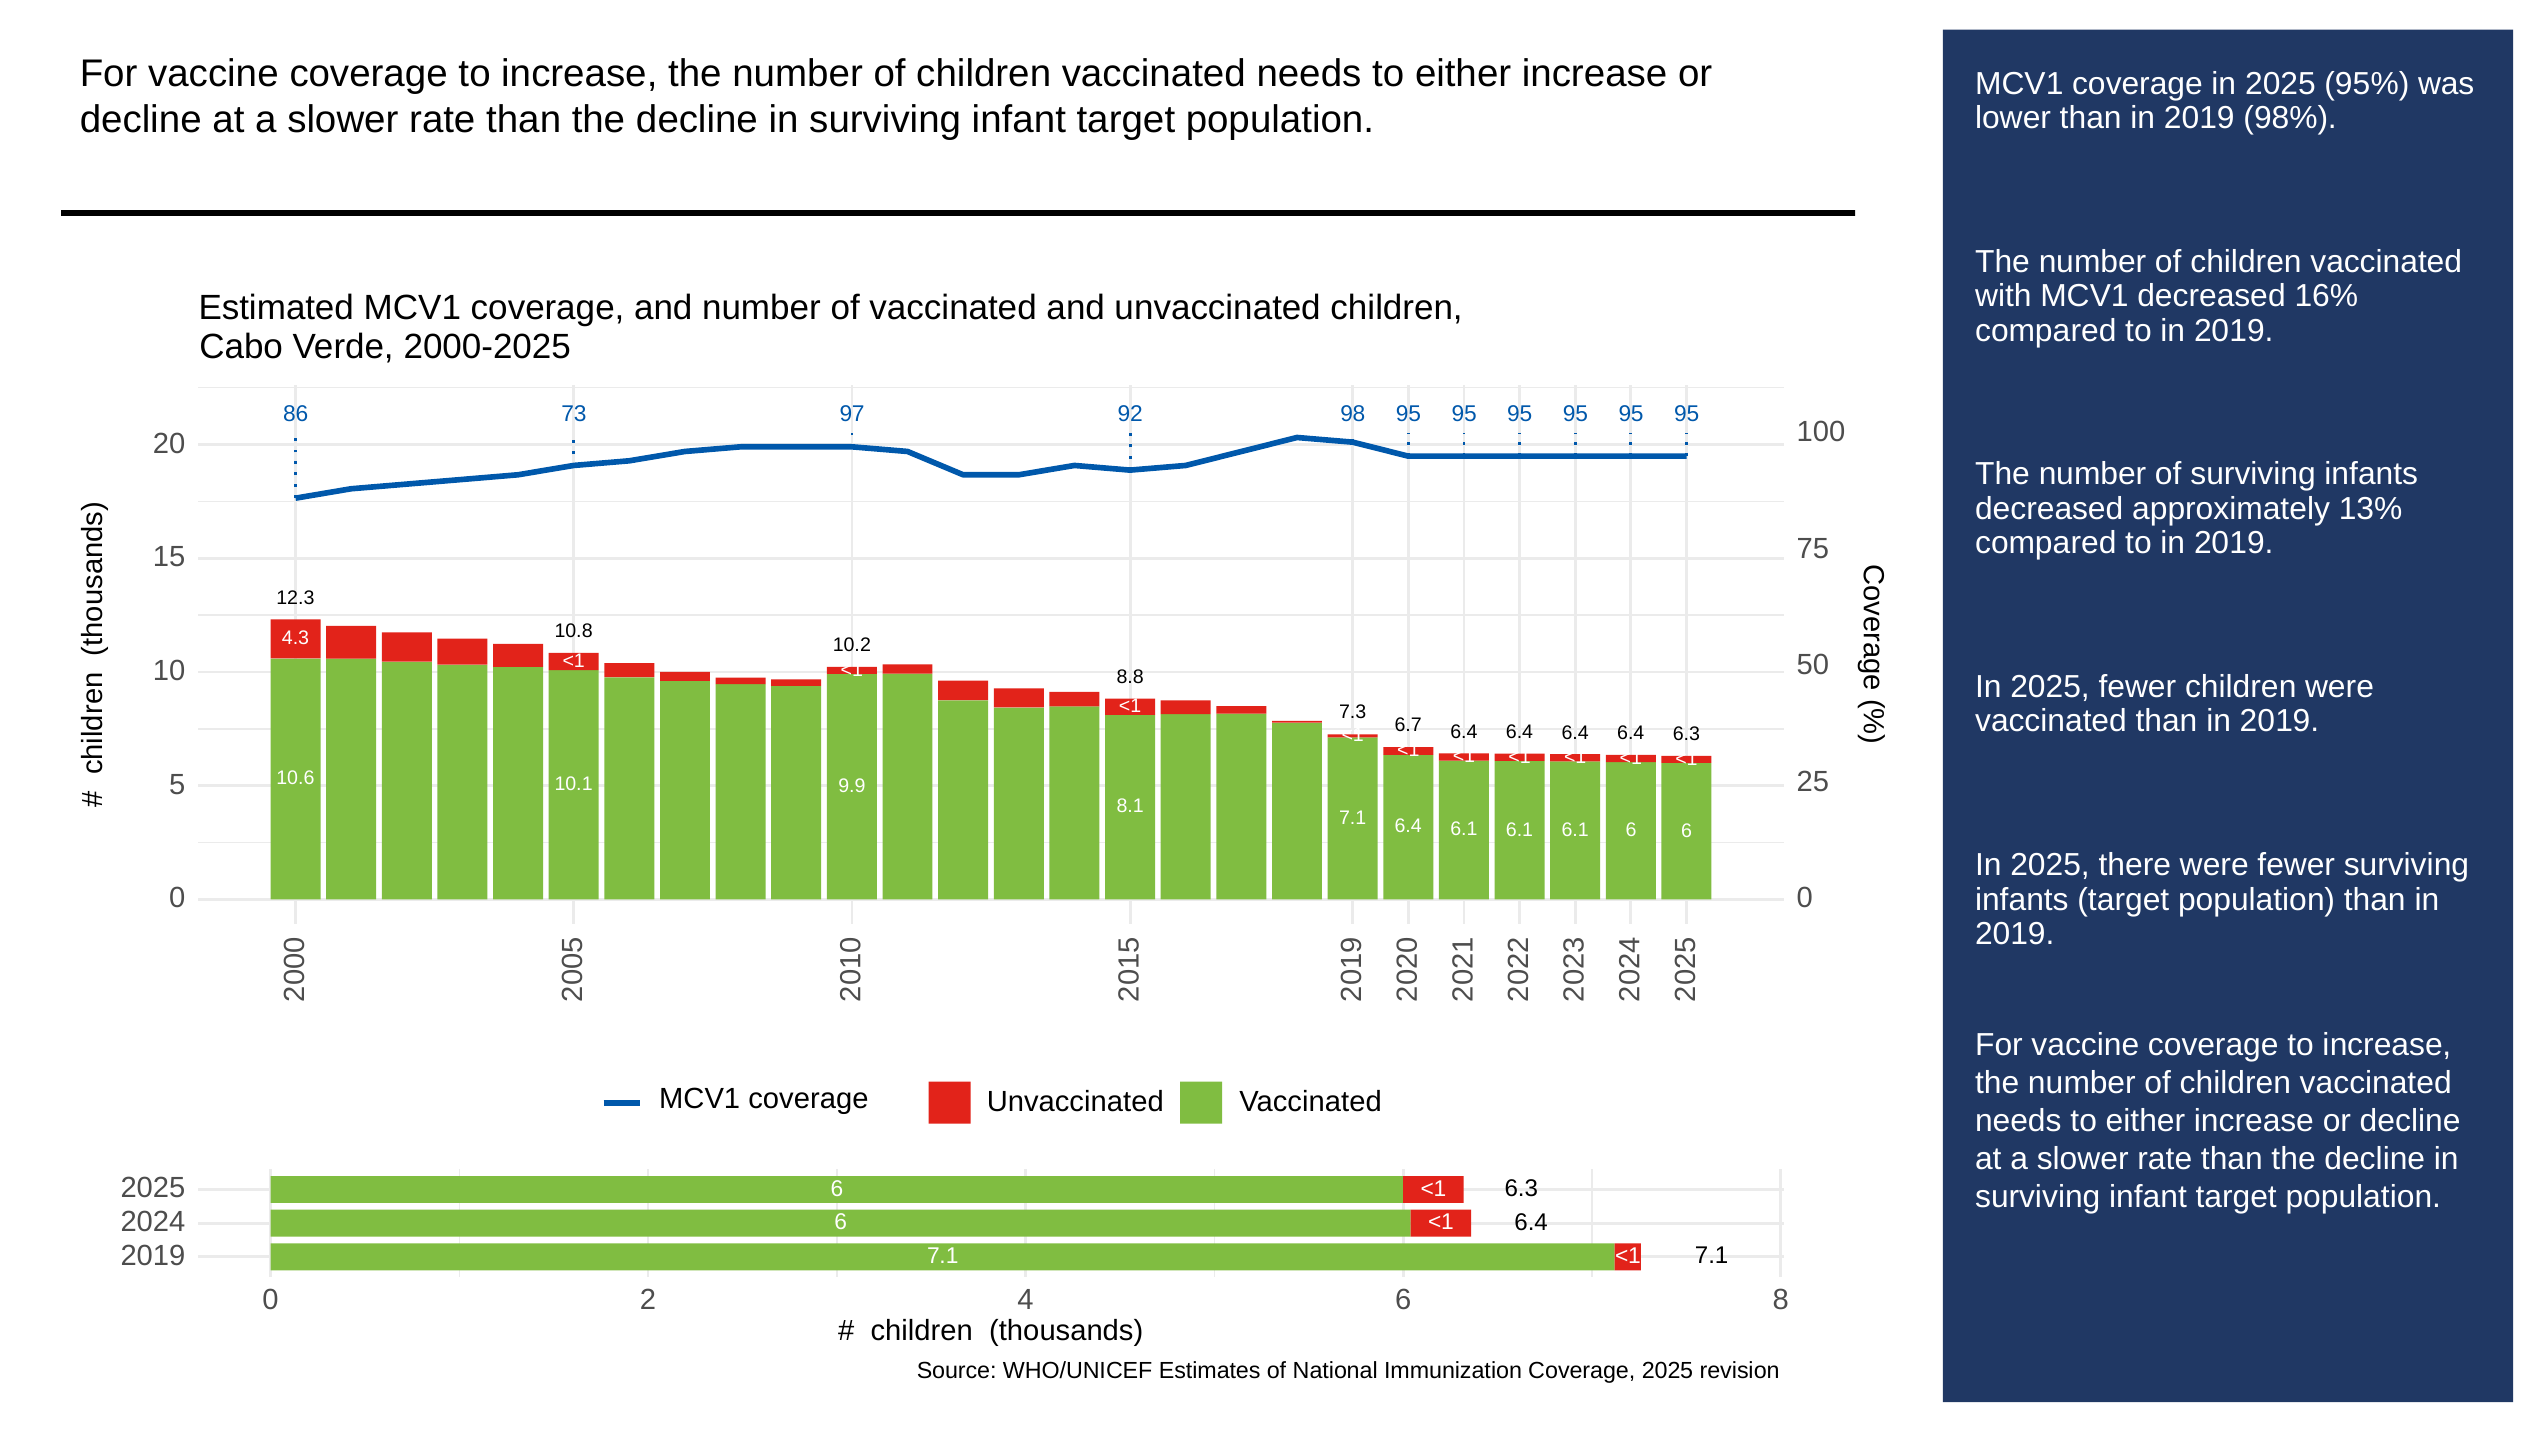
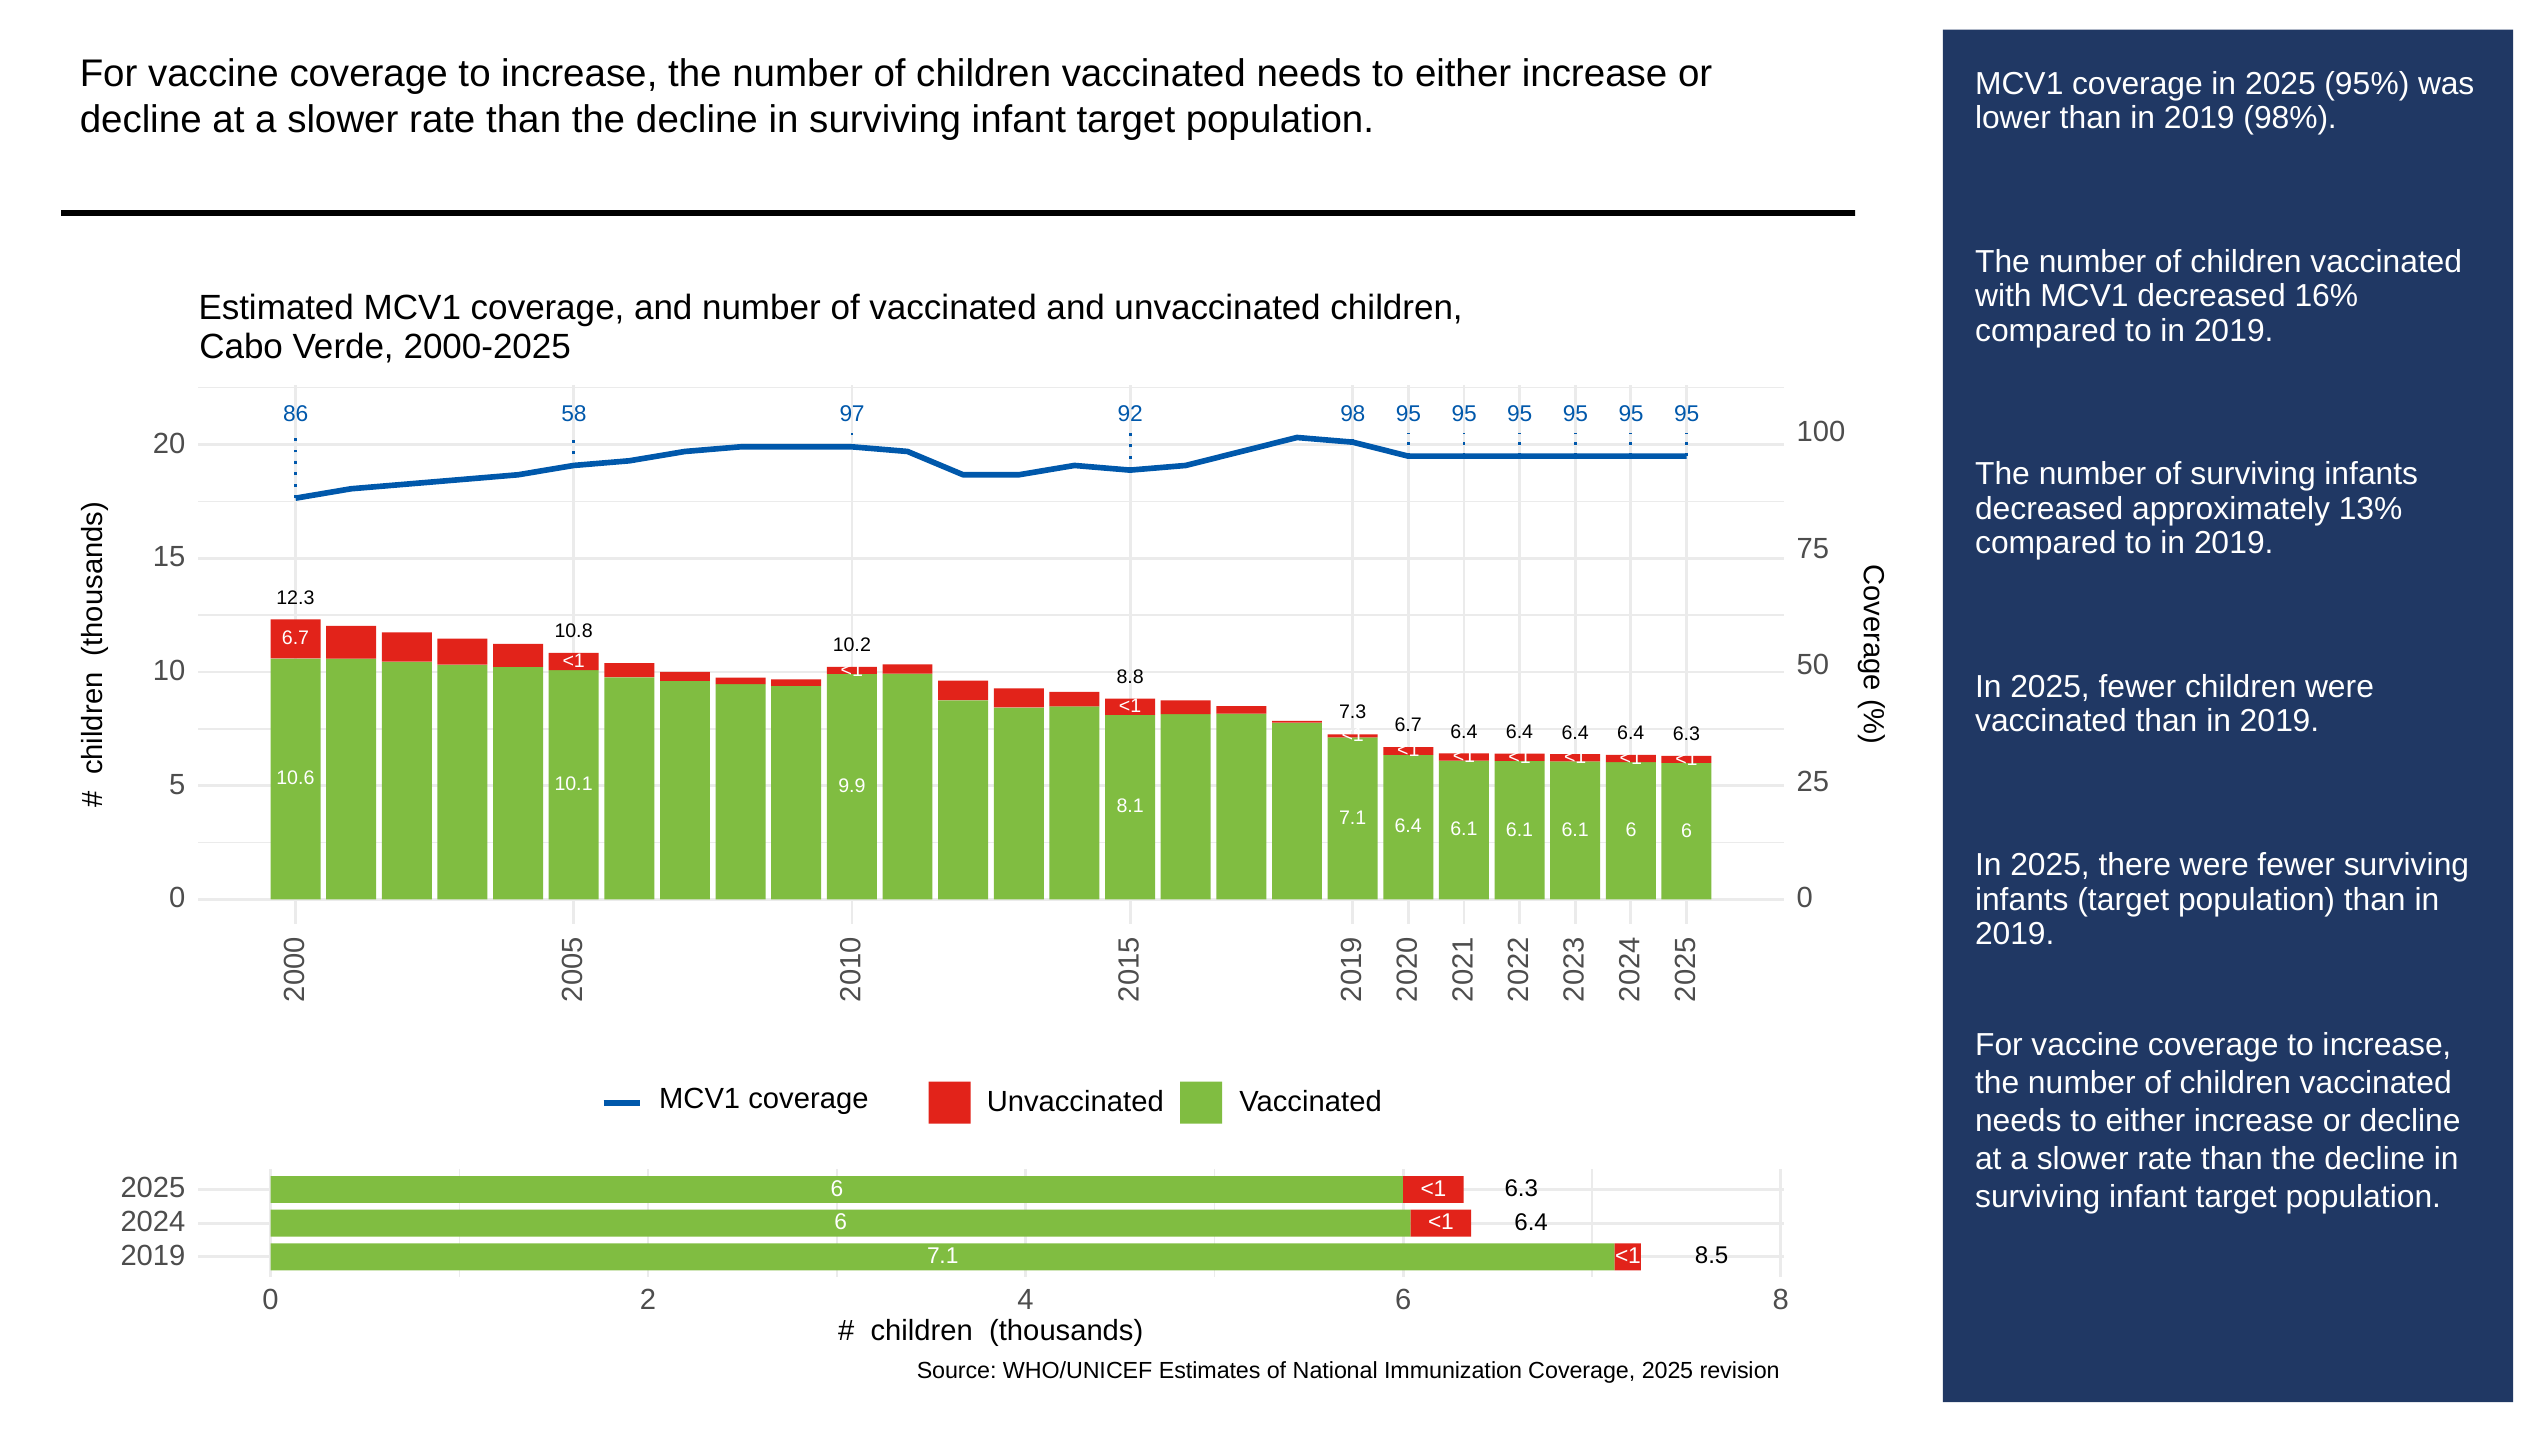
73: 73 -> 58
4.3 at (296, 638): 4.3 -> 6.7
7.1 at (1712, 1256): 7.1 -> 8.5
